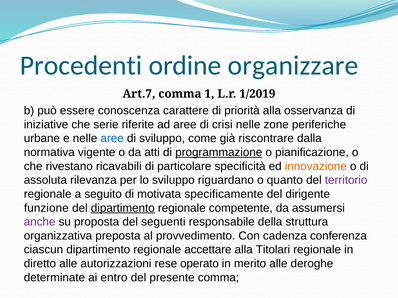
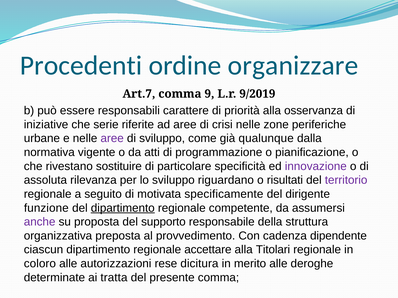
1: 1 -> 9
1/2019: 1/2019 -> 9/2019
conoscenza: conoscenza -> responsabili
aree at (112, 139) colour: blue -> purple
riscontrare: riscontrare -> qualunque
programmazione underline: present -> none
ricavabili: ricavabili -> sostituire
innovazione colour: orange -> purple
quanto: quanto -> risultati
seguenti: seguenti -> supporto
conferenza: conferenza -> dipendente
diretto: diretto -> coloro
operato: operato -> dicitura
entro: entro -> tratta
